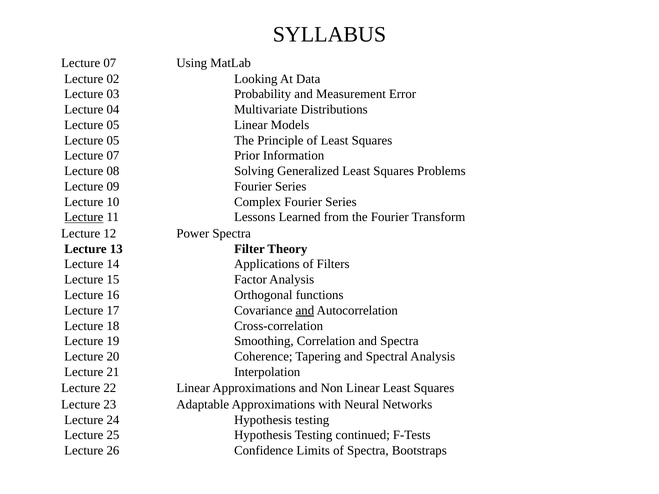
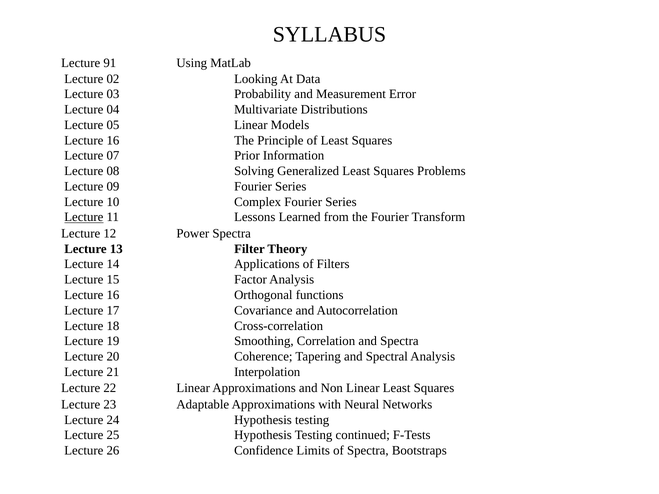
07 at (110, 63): 07 -> 91
05 at (113, 140): 05 -> 16
and at (305, 311) underline: present -> none
